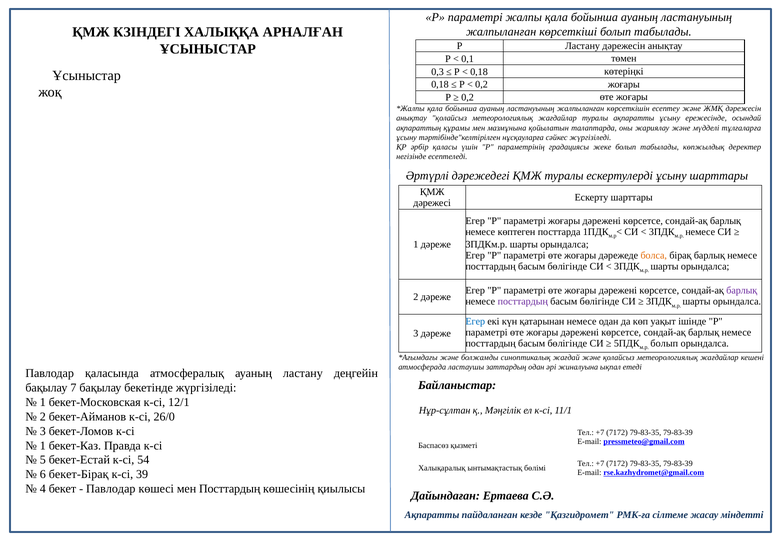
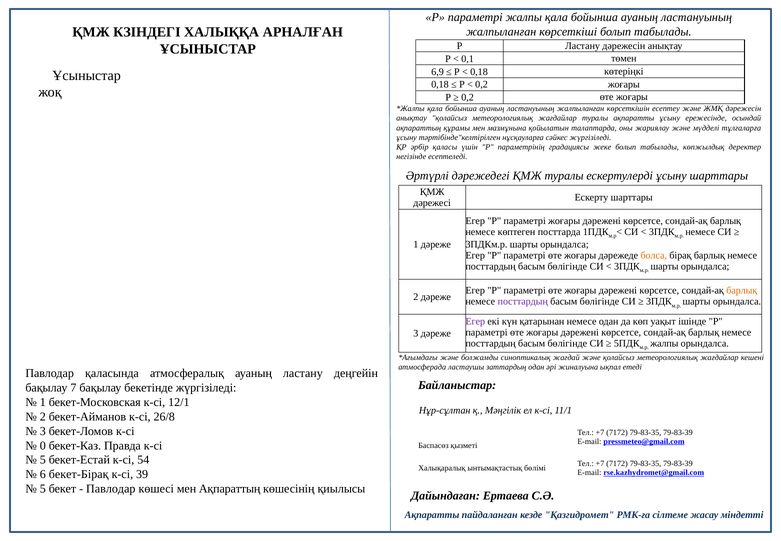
0,3: 0,3 -> 6,9
барлық at (742, 290) colour: purple -> orange
Егер at (475, 321) colour: blue -> purple
болып at (664, 343): болып -> жалпы
26/0: 26/0 -> 26/8
1 at (43, 445): 1 -> 0
4 at (43, 489): 4 -> 5
мен Посттардың: Посттардың -> Ақпараттың
